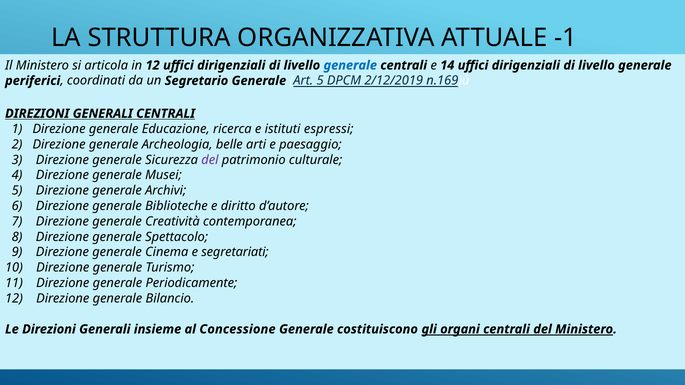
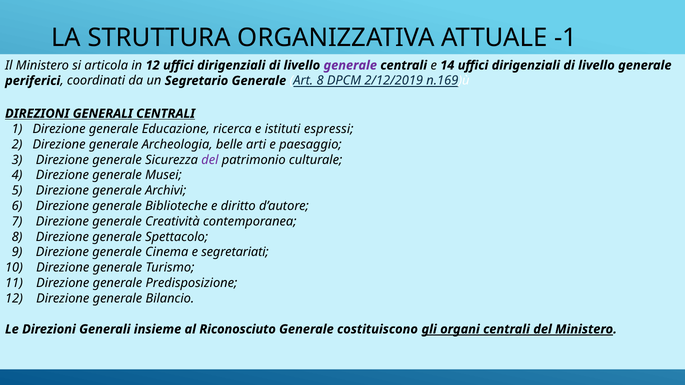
generale at (350, 65) colour: blue -> purple
Art 5: 5 -> 8
Periodicamente: Periodicamente -> Predisposizione
Concessione: Concessione -> Riconosciuto
